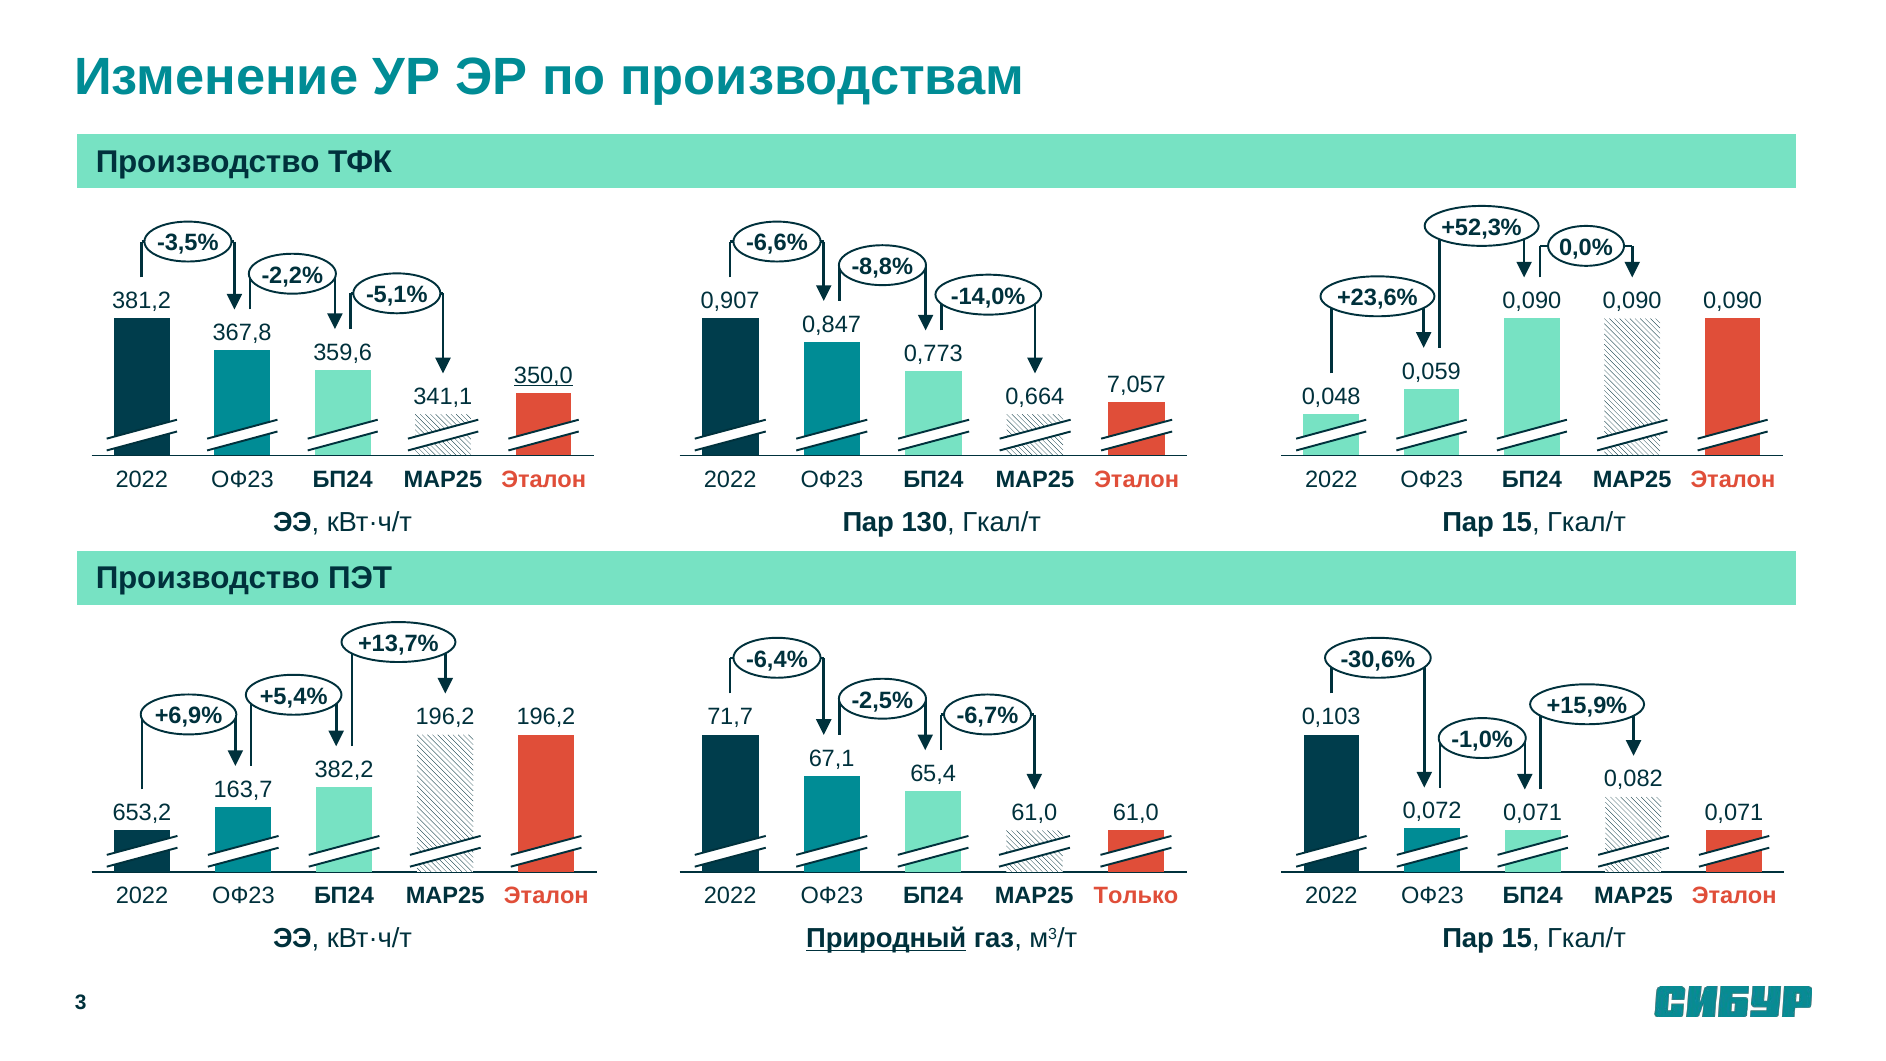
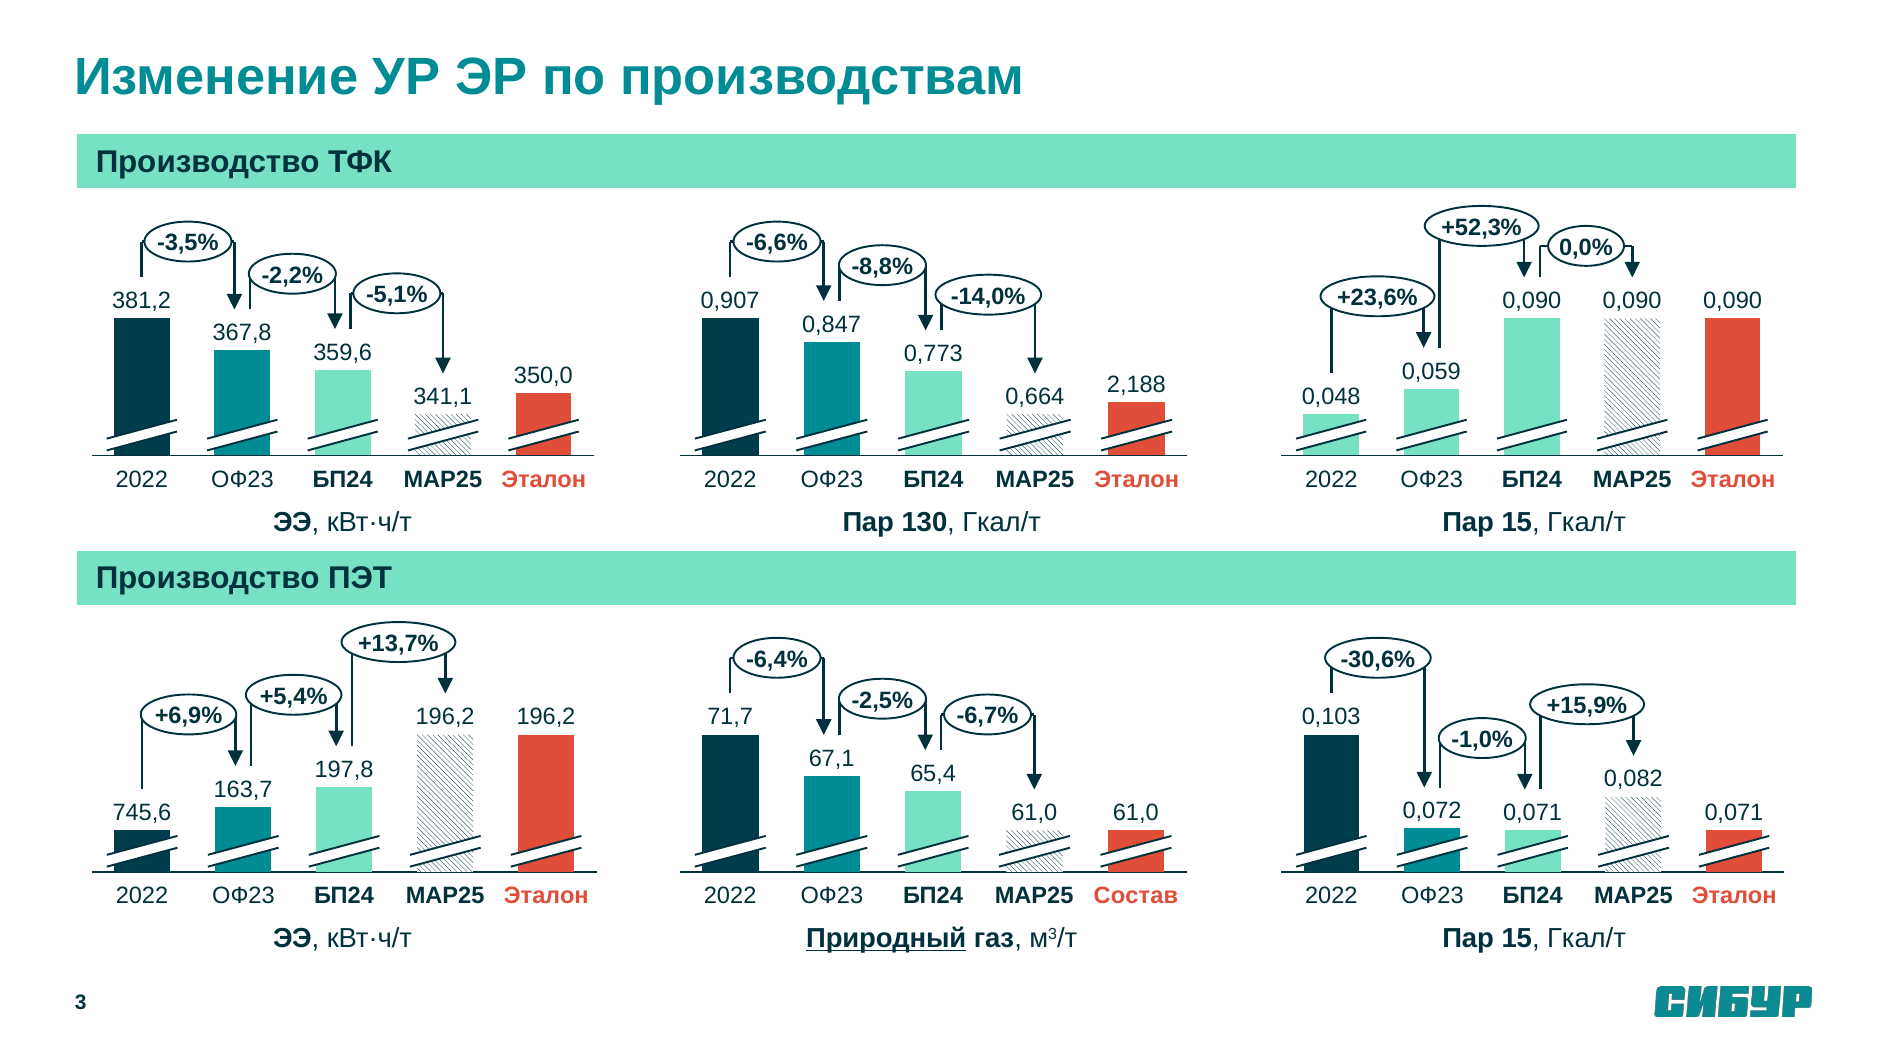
350,0 underline: present -> none
7,057: 7,057 -> 2,188
382,2: 382,2 -> 197,8
653,2: 653,2 -> 745,6
Только: Только -> Состав
